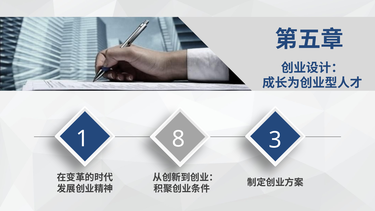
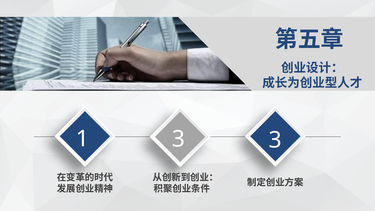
1 8: 8 -> 3
